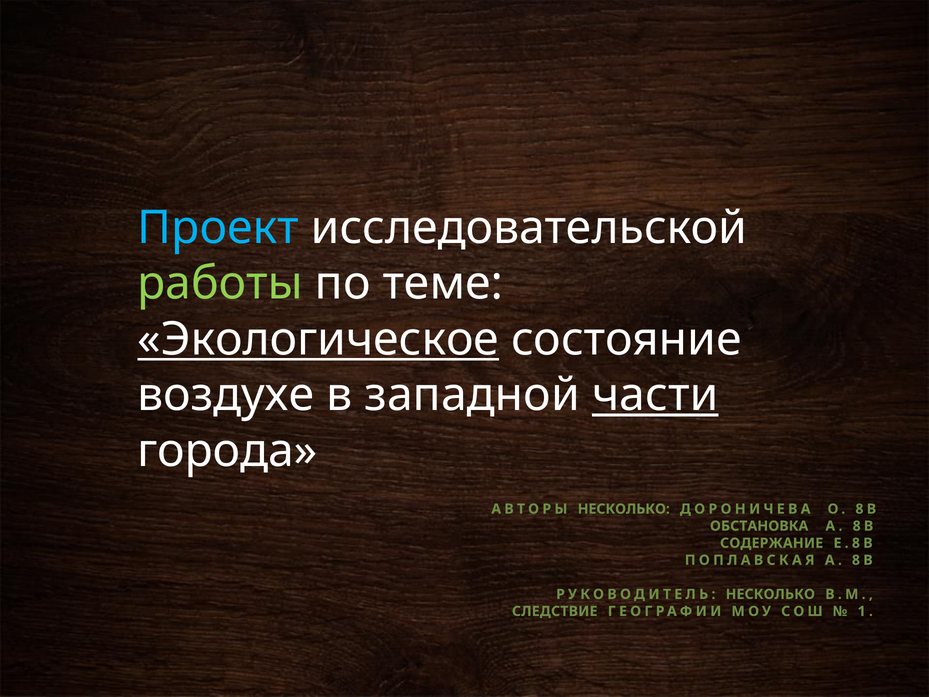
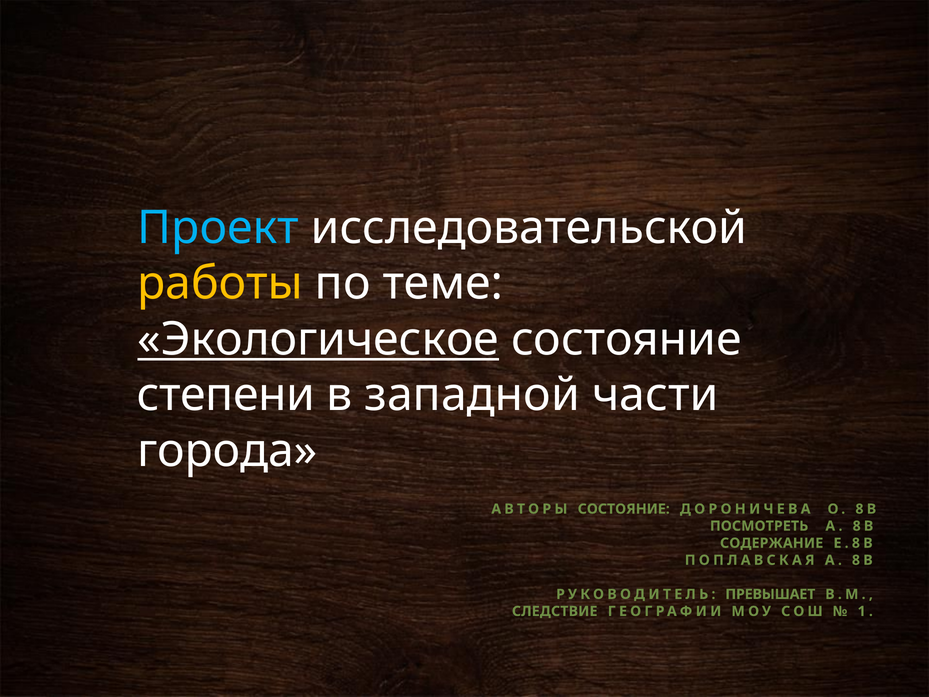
работы colour: light green -> yellow
воздухе: воздухе -> степени
части underline: present -> none
АВТОРЫ НЕСКОЛЬКО: НЕСКОЛЬКО -> СОСТОЯНИЕ
ОБСТАНОВКА: ОБСТАНОВКА -> ПОСМОТРЕТЬ
РУКОВОДИТЕЛЬ НЕСКОЛЬКО: НЕСКОЛЬКО -> ПРЕВЫШАЕТ
